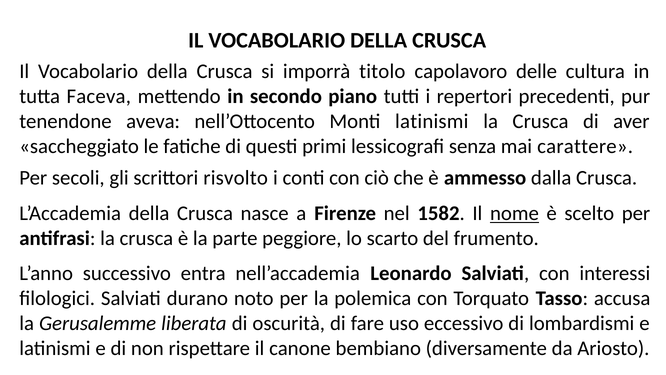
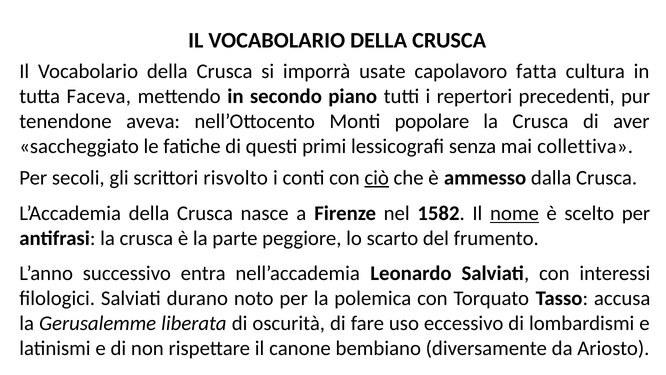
titolo: titolo -> usate
delle: delle -> fatta
Monti latinismi: latinismi -> popolare
carattere: carattere -> collettiva
ciò underline: none -> present
